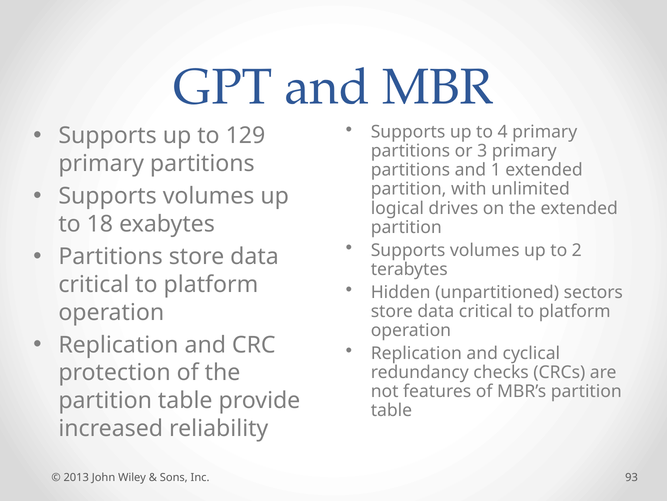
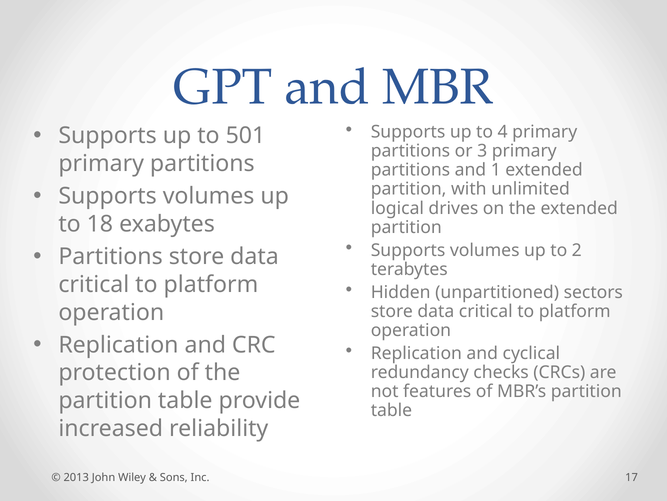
129: 129 -> 501
93: 93 -> 17
